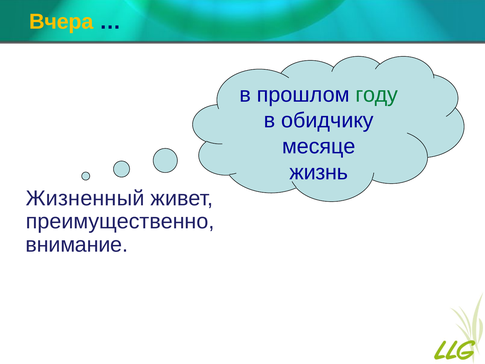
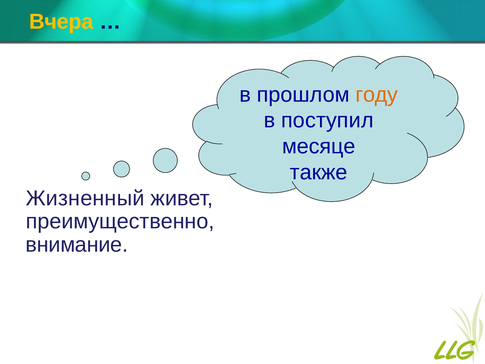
году colour: green -> orange
обидчику: обидчику -> поступил
жизнь: жизнь -> также
